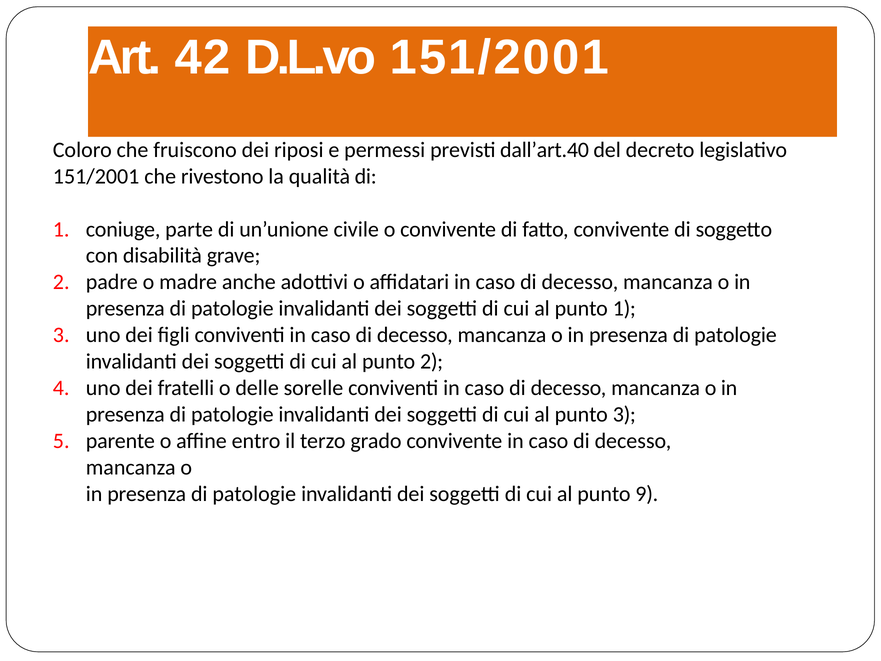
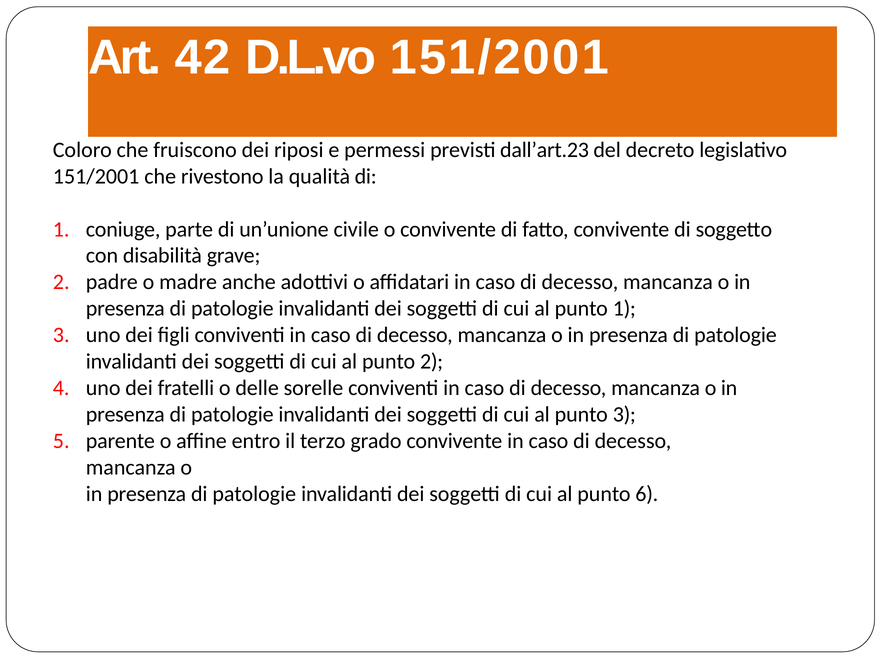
dall’art.40: dall’art.40 -> dall’art.23
9: 9 -> 6
